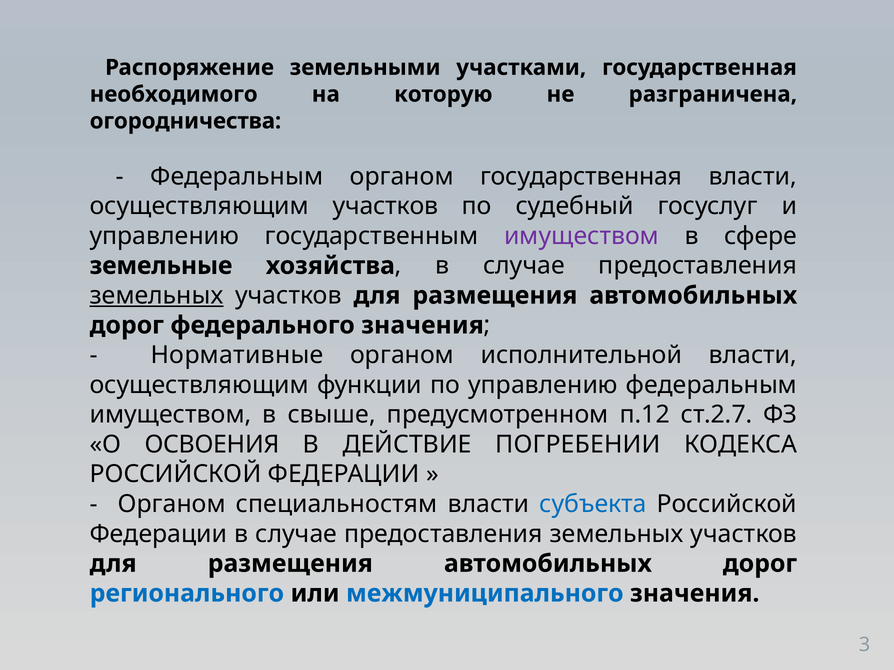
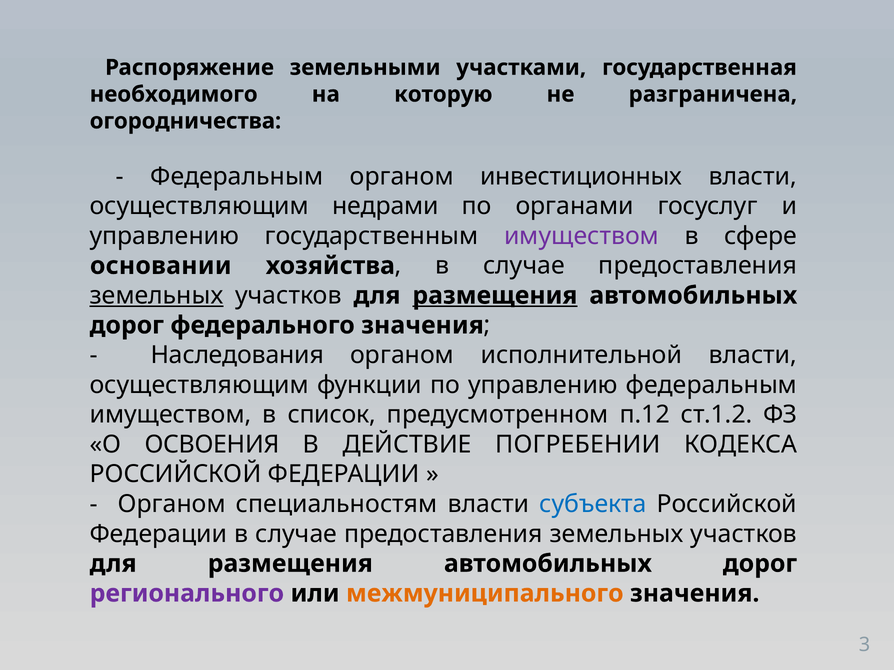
органом государственная: государственная -> инвестиционных
осуществляющим участков: участков -> недрами
судебный: судебный -> органами
земельные: земельные -> основании
размещения at (495, 296) underline: none -> present
Нормативные: Нормативные -> Наследования
свыше: свыше -> список
ст.2.7: ст.2.7 -> ст.1.2
регионального colour: blue -> purple
межмуниципального colour: blue -> orange
